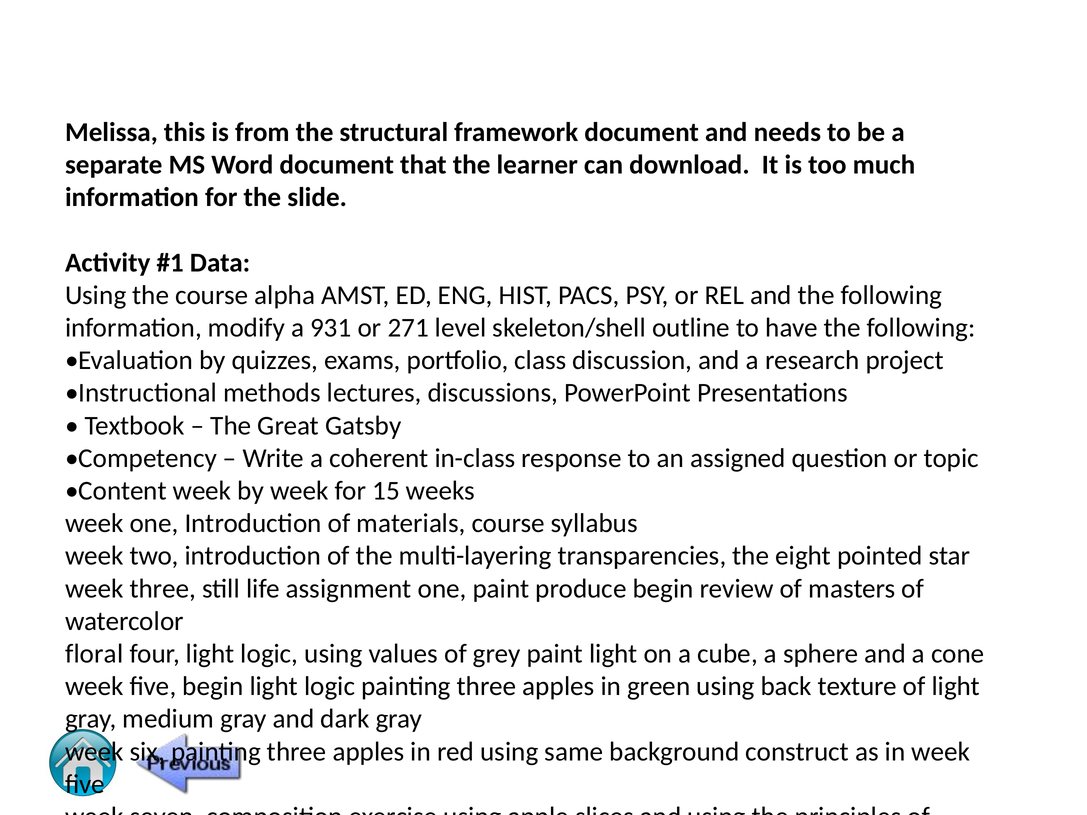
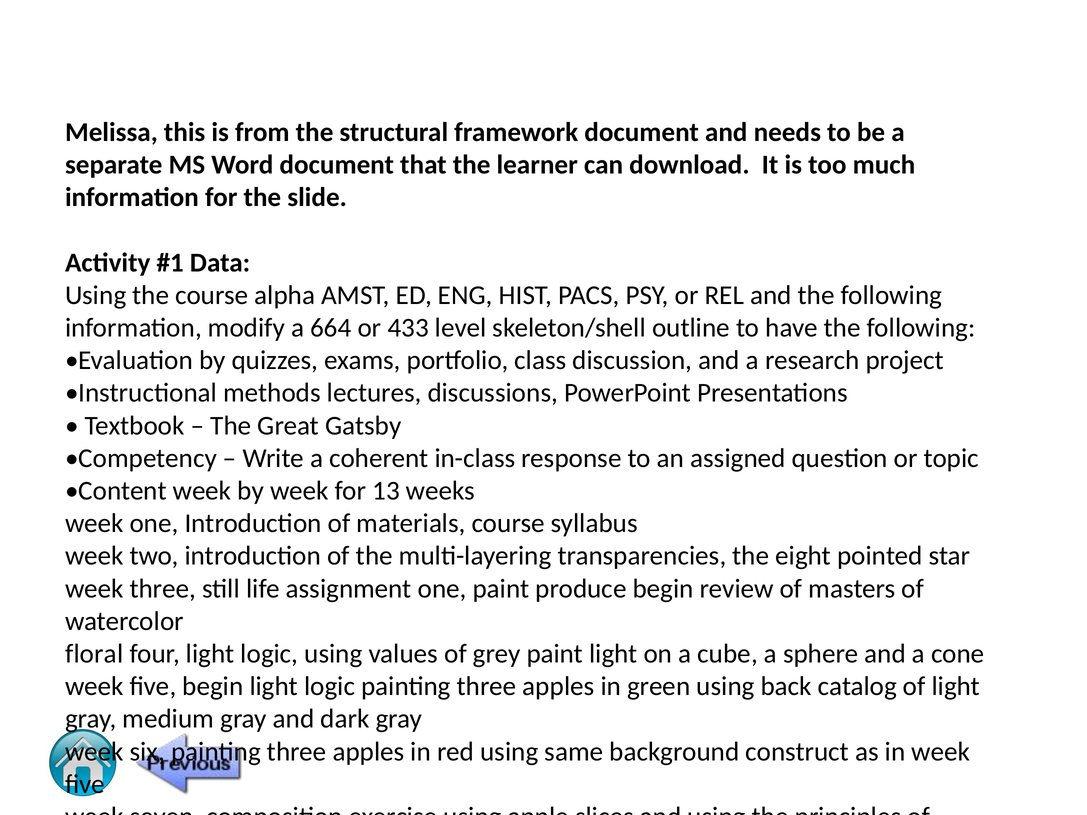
931: 931 -> 664
271: 271 -> 433
15: 15 -> 13
back texture: texture -> catalog
